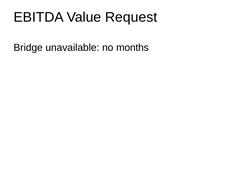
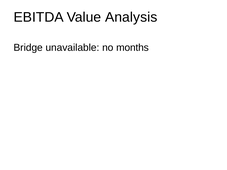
Request: Request -> Analysis
